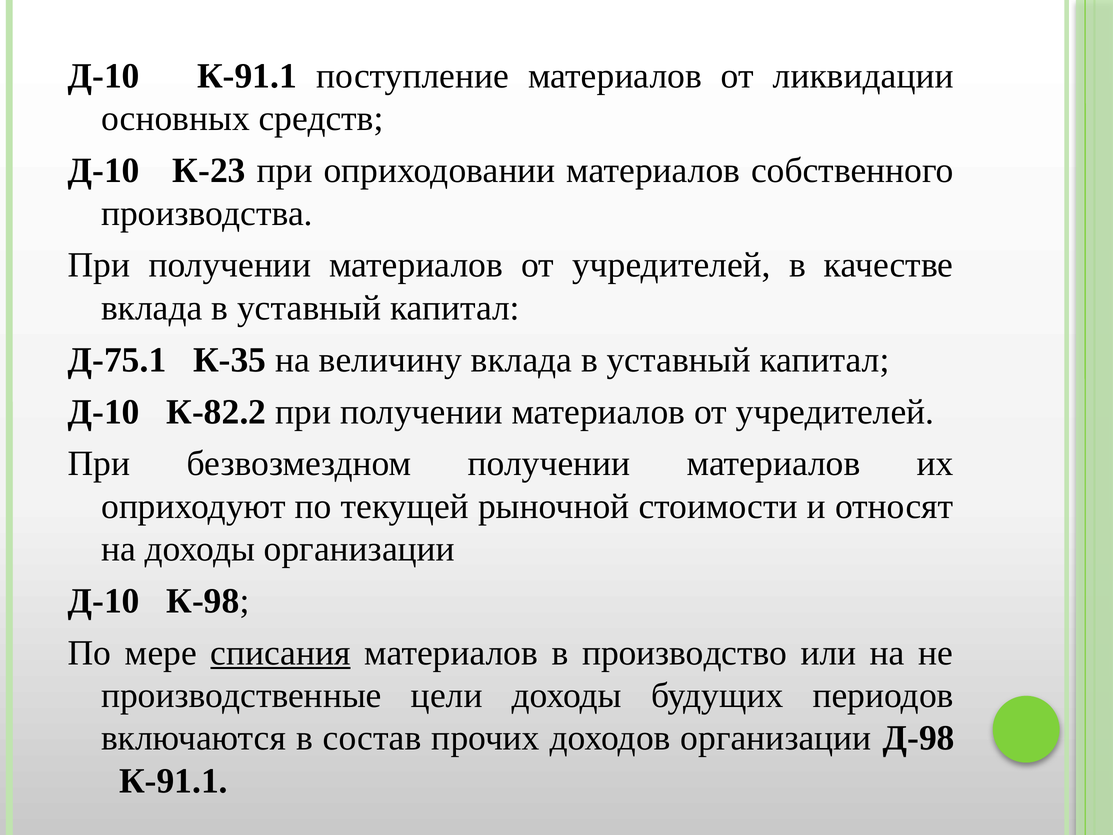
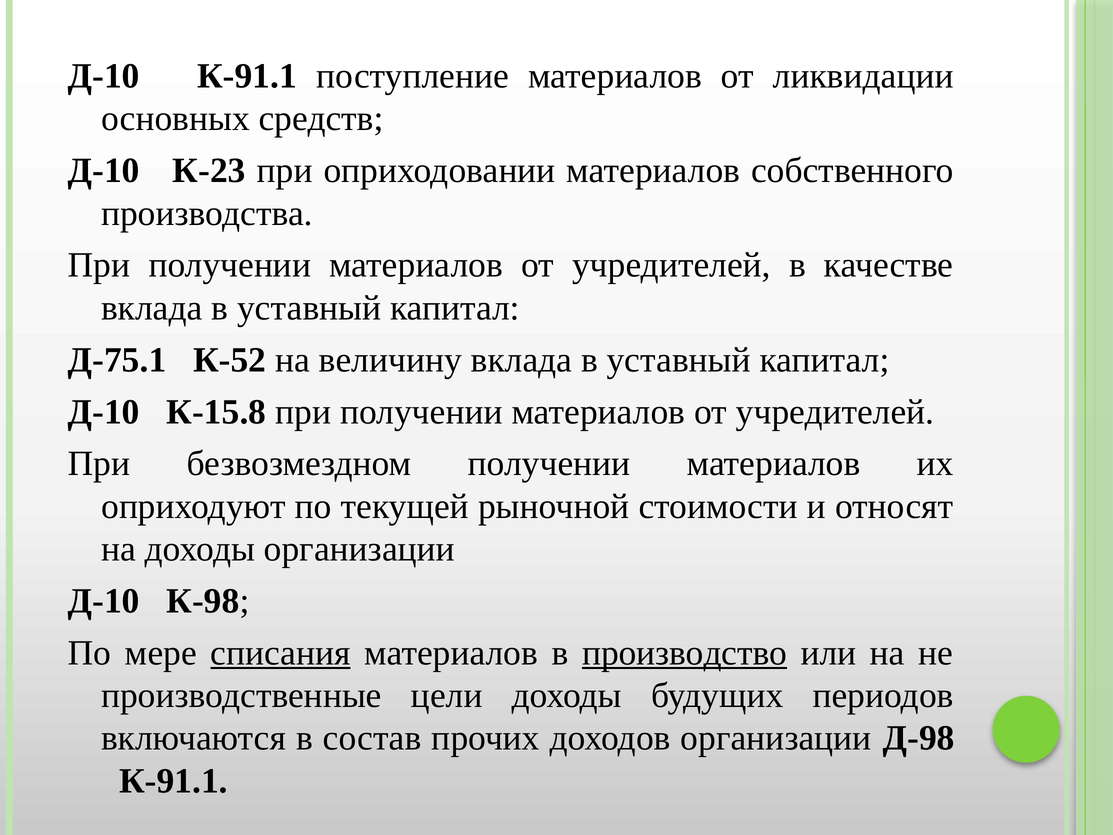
К-35: К-35 -> К-52
К-82.2: К-82.2 -> К-15.8
производство underline: none -> present
